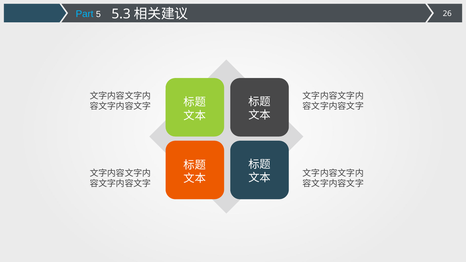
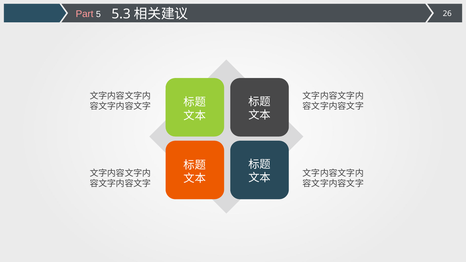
Part colour: light blue -> pink
